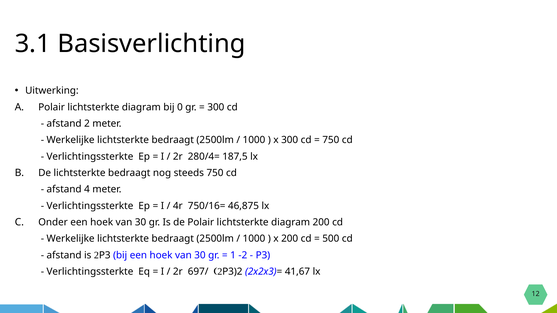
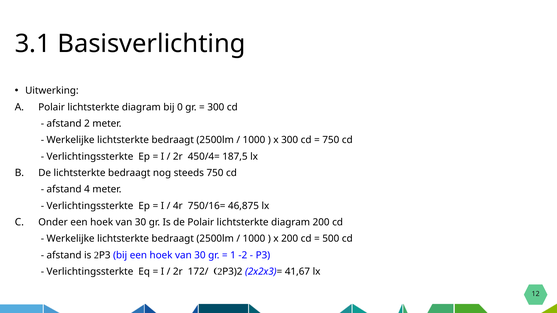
280/4=: 280/4= -> 450/4=
697/: 697/ -> 172/
